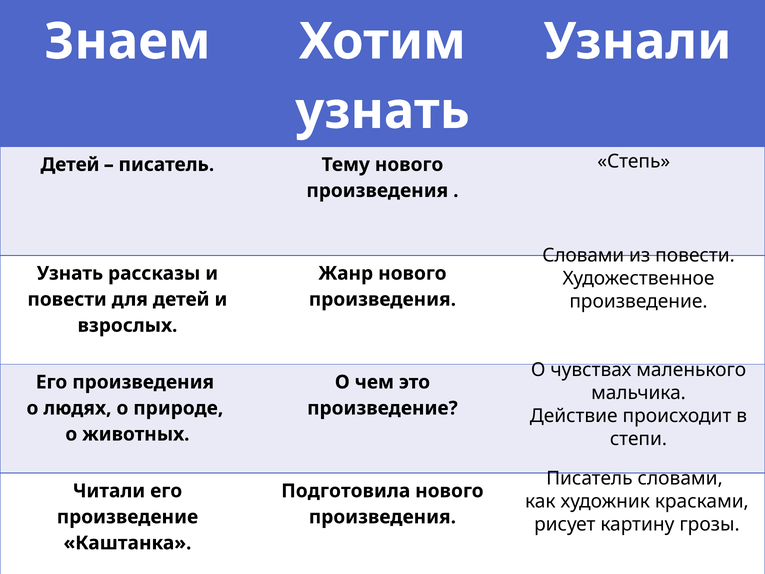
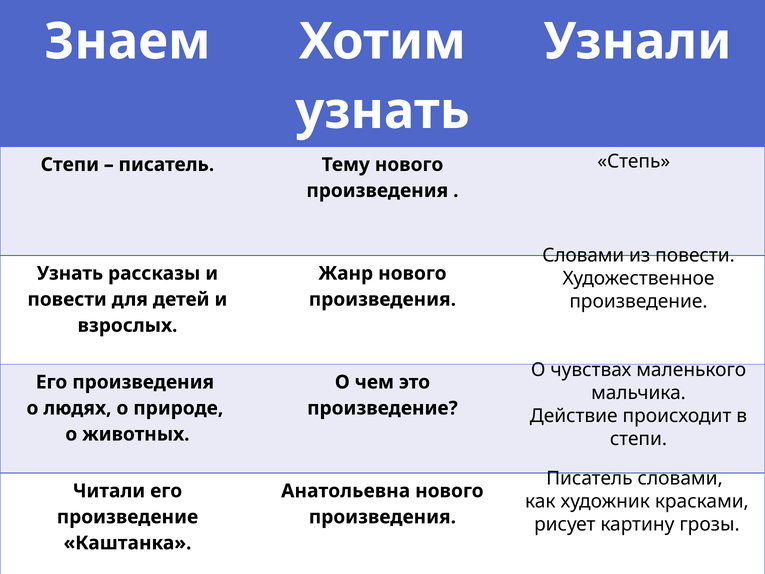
Детей at (70, 165): Детей -> Степи
Подготовила: Подготовила -> Анатольевна
